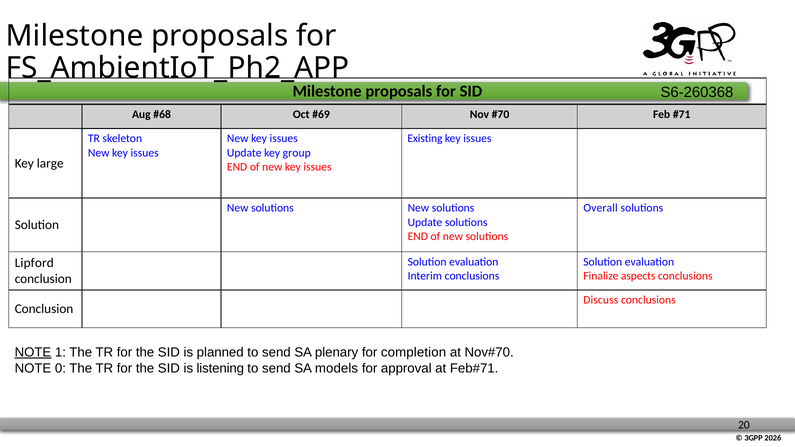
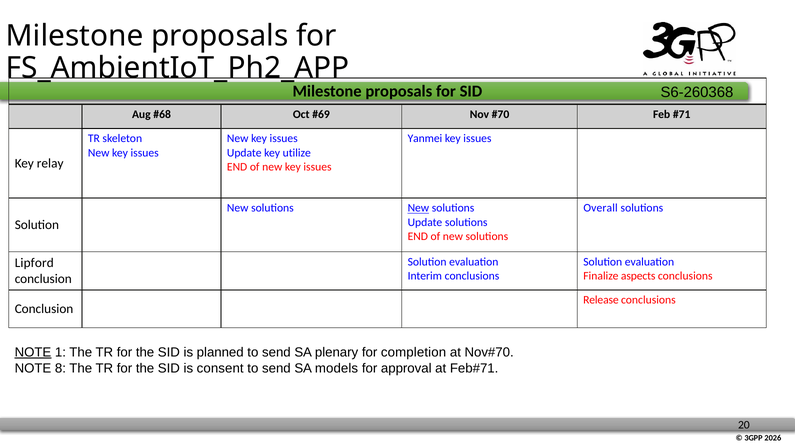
Existing: Existing -> Yanmei
group: group -> utilize
large: large -> relay
New at (418, 208) underline: none -> present
Discuss: Discuss -> Release
0: 0 -> 8
listening: listening -> consent
